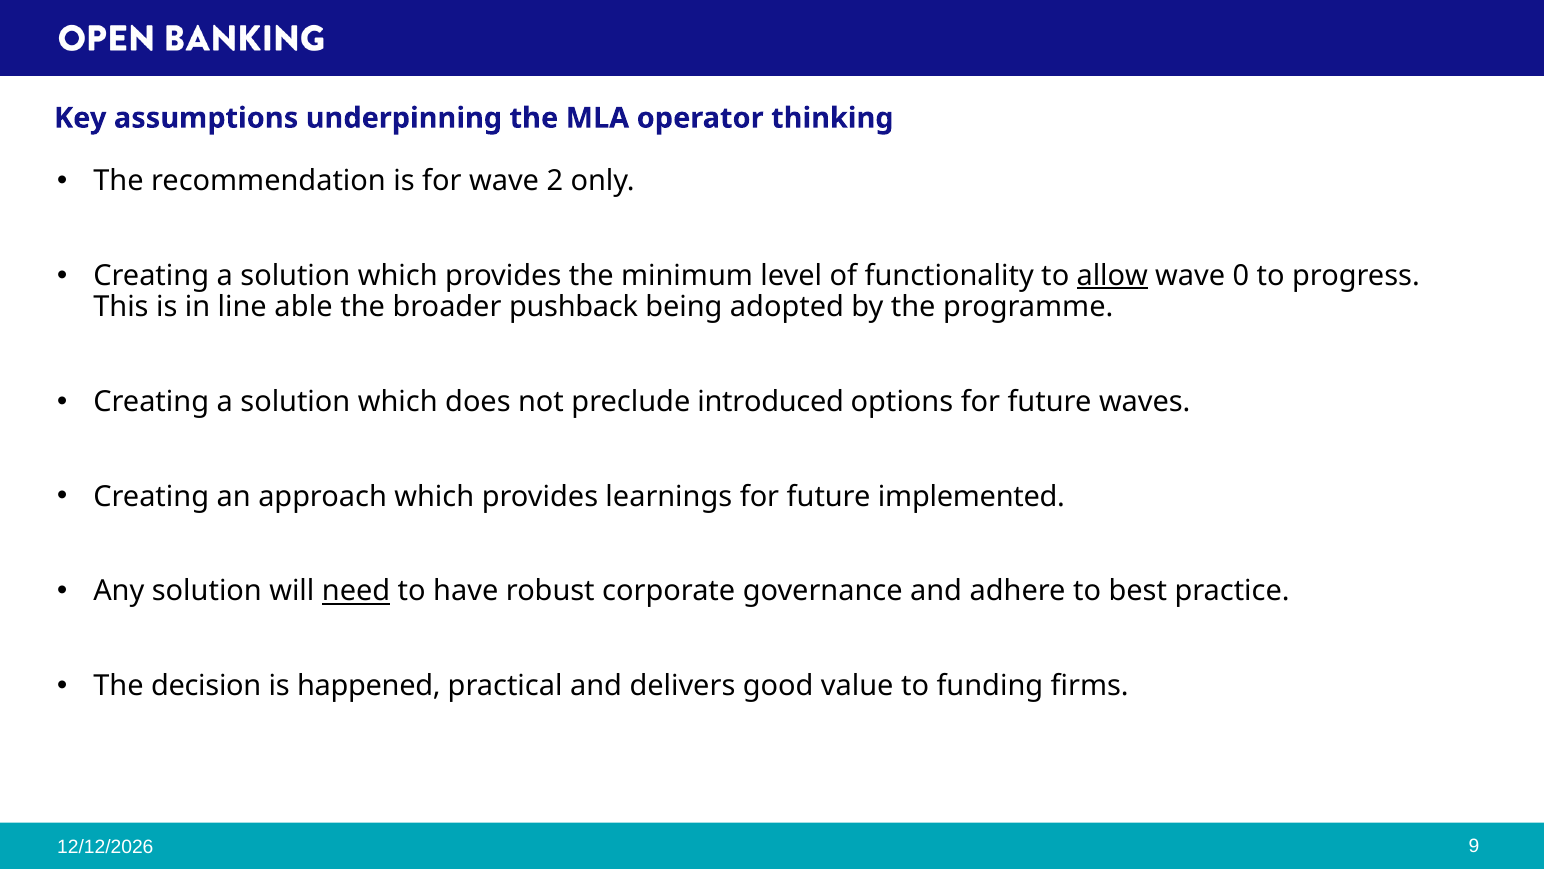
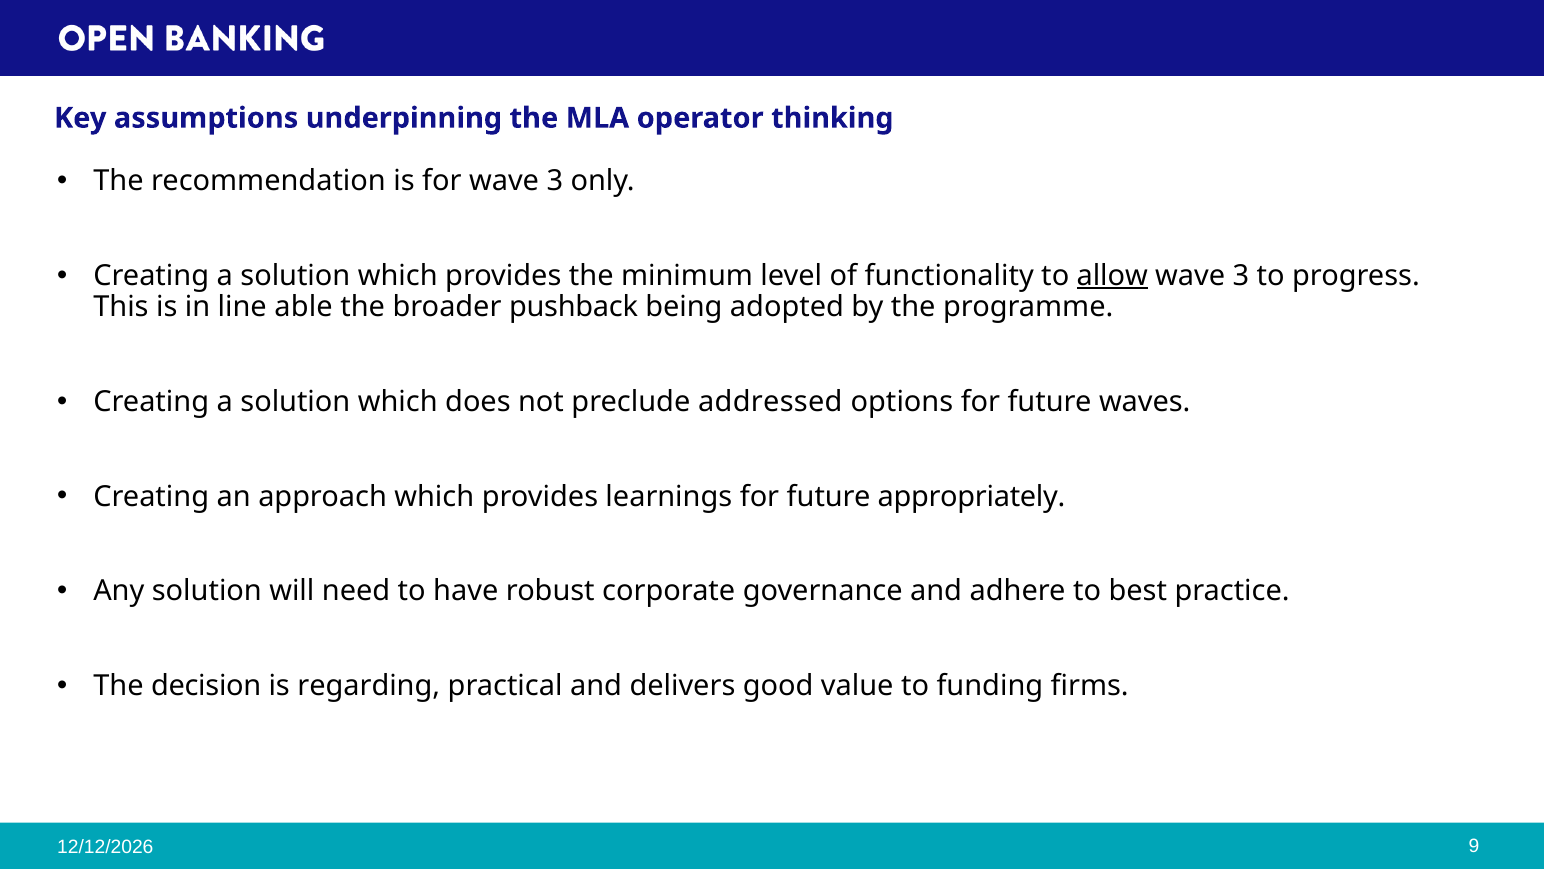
for wave 2: 2 -> 3
0 at (1241, 276): 0 -> 3
introduced: introduced -> addressed
implemented: implemented -> appropriately
need underline: present -> none
happened: happened -> regarding
